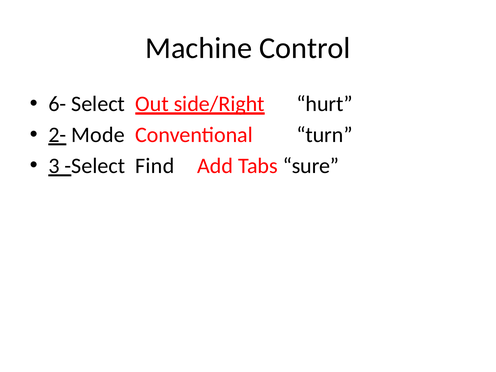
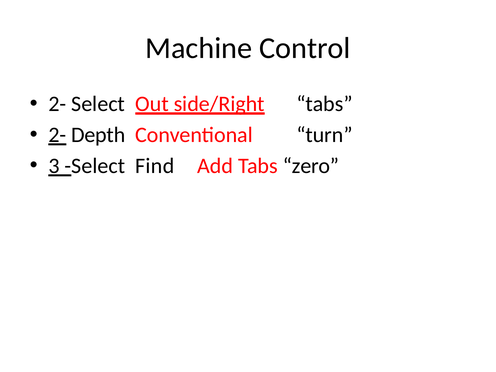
6- at (57, 104): 6- -> 2-
hurt at (324, 104): hurt -> tabs
Mode: Mode -> Depth
sure: sure -> zero
